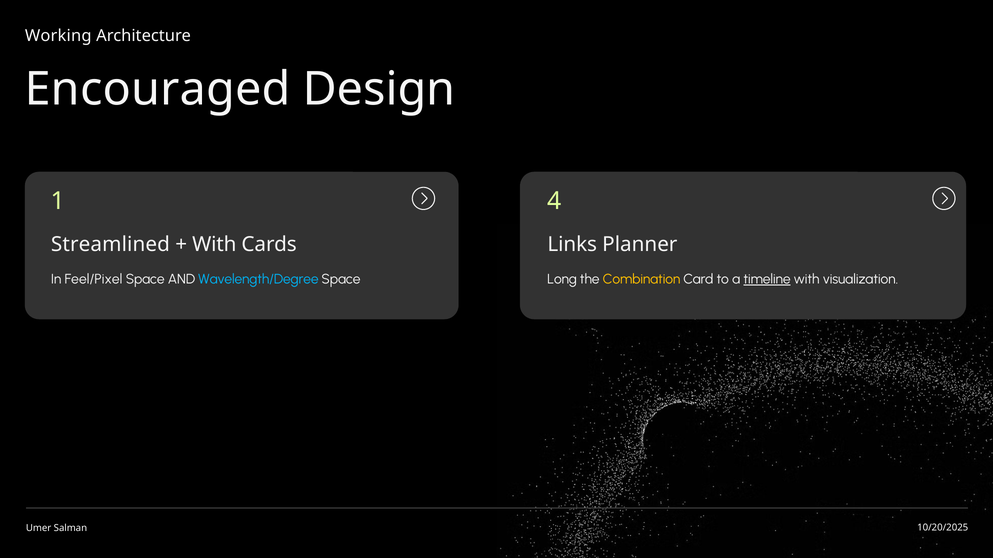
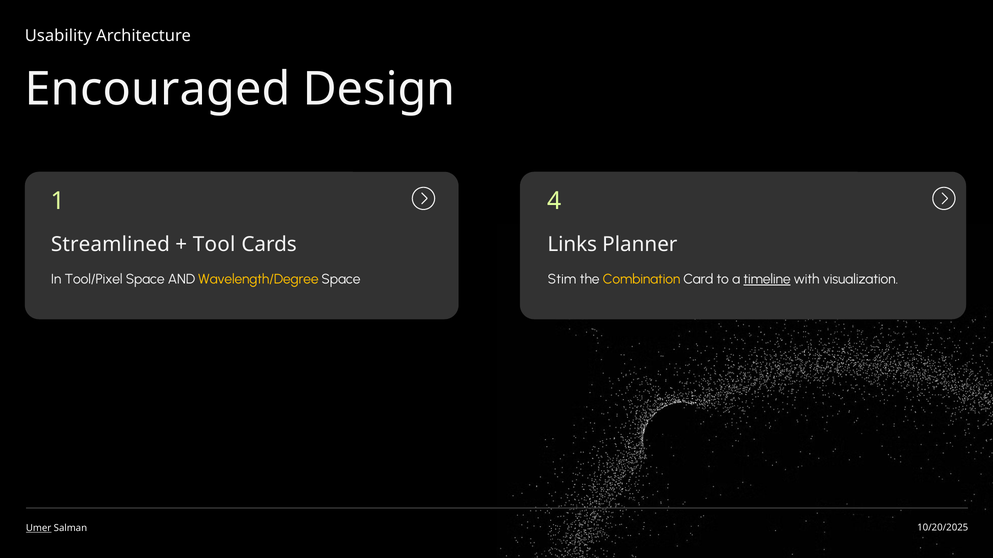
Working: Working -> Usability
With at (214, 245): With -> Tool
Feel/Pixel: Feel/Pixel -> Tool/Pixel
Wavelength/Degree colour: light blue -> yellow
Long: Long -> Stim
Umer underline: none -> present
